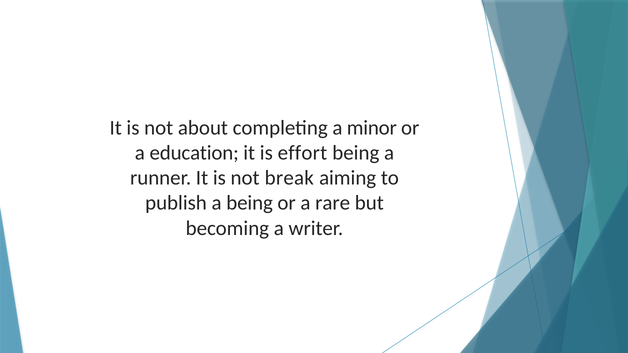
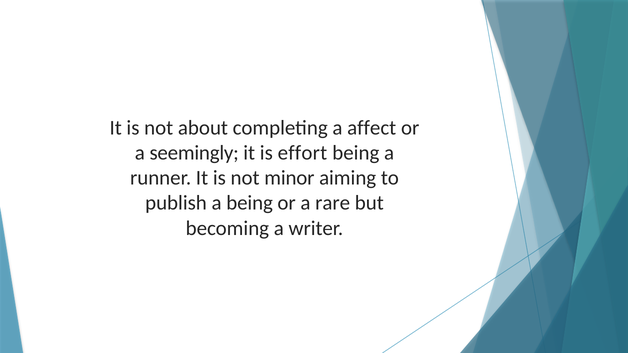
minor: minor -> affect
education: education -> seemingly
break: break -> minor
